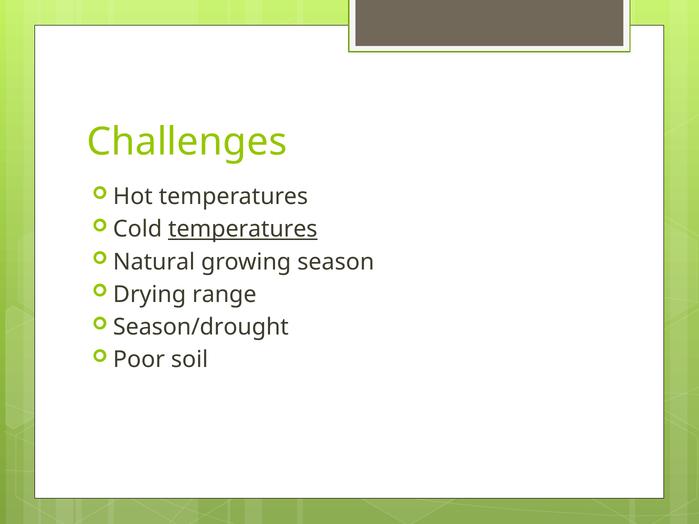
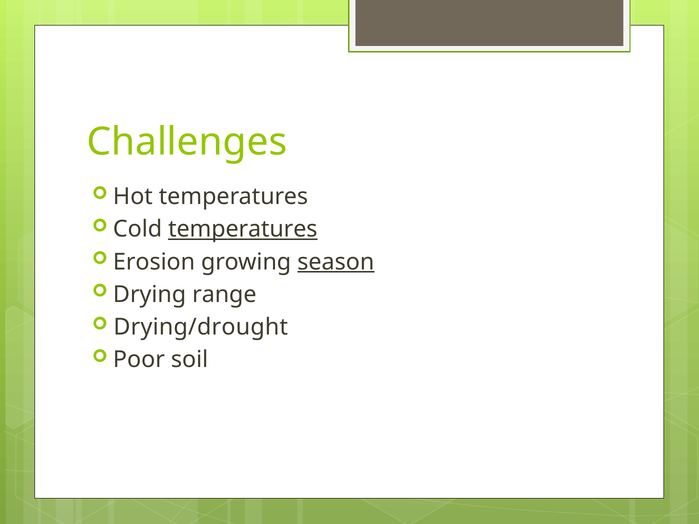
Natural: Natural -> Erosion
season underline: none -> present
Season/drought: Season/drought -> Drying/drought
